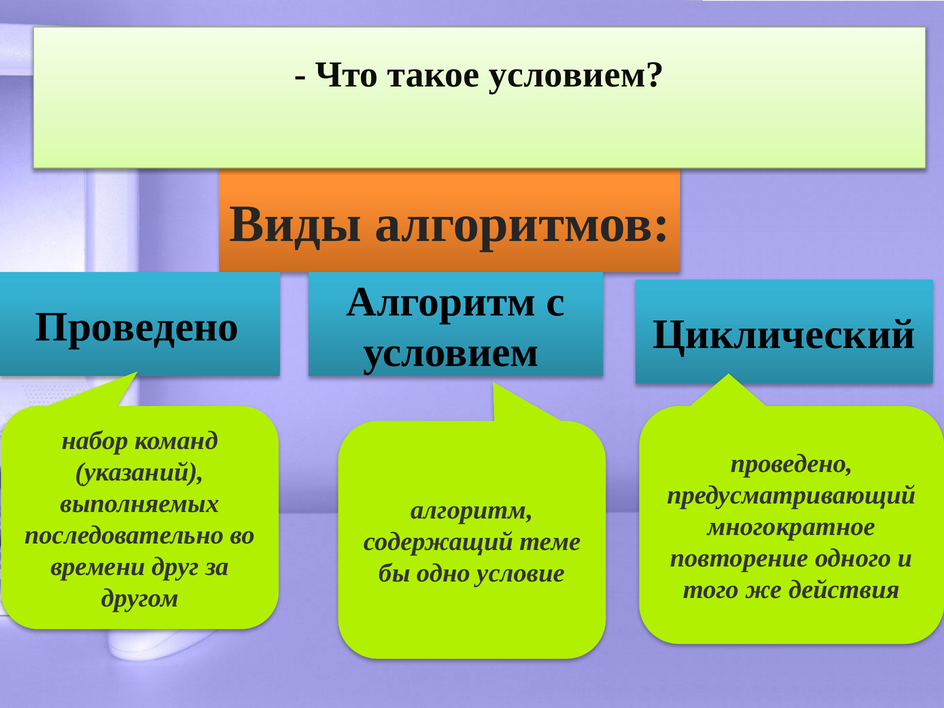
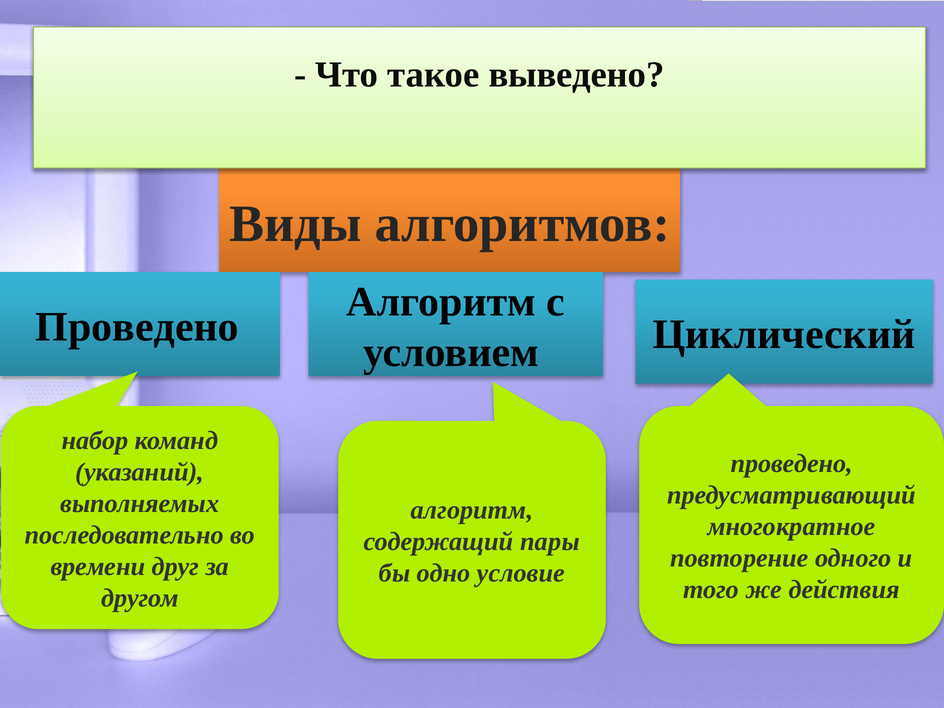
такое условием: условием -> выведено
теме: теме -> пары
